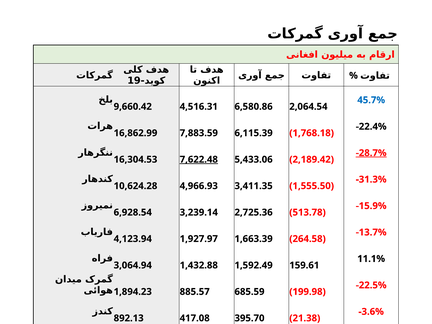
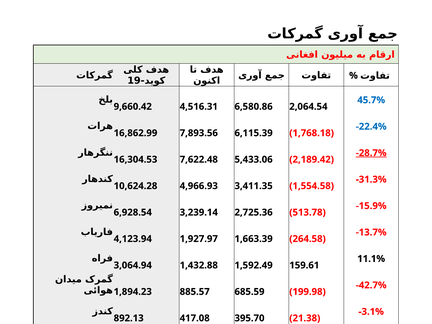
-22.4% colour: black -> blue
7,883.59: 7,883.59 -> 7,893.56
7,622.48 underline: present -> none
1,555.50: 1,555.50 -> 1,554.58
-22.5%: -22.5% -> -42.7%
-3.6%: -3.6% -> -3.1%
